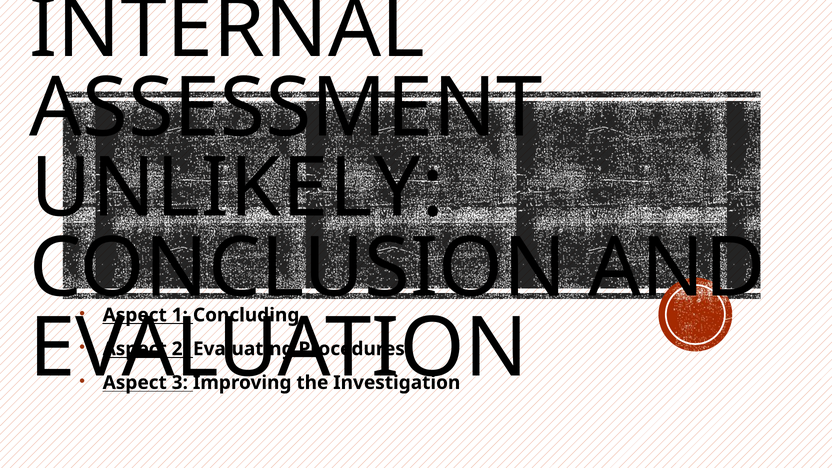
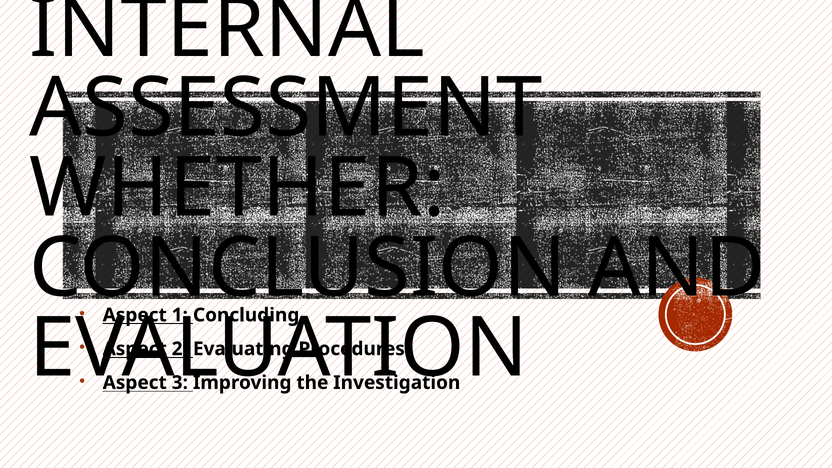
UNLIKELY: UNLIKELY -> WHETHER
